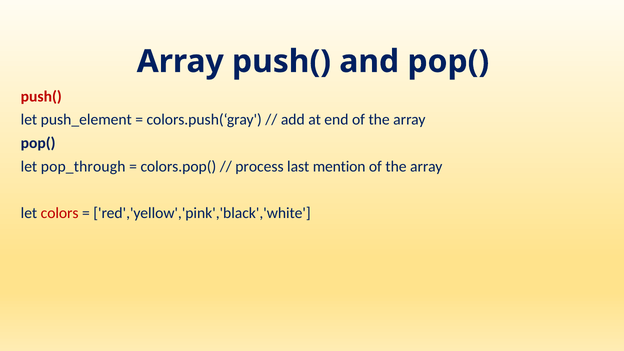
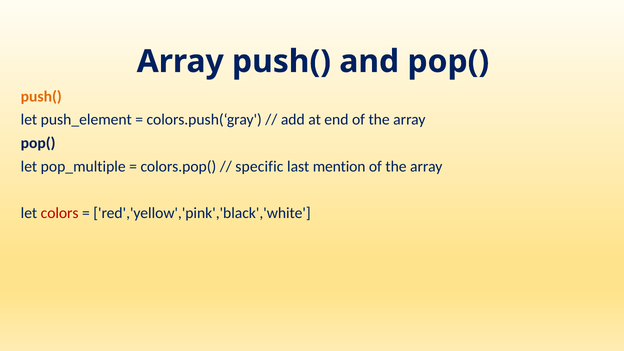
push( at (41, 96) colour: red -> orange
pop_through: pop_through -> pop_multiple
process: process -> specific
